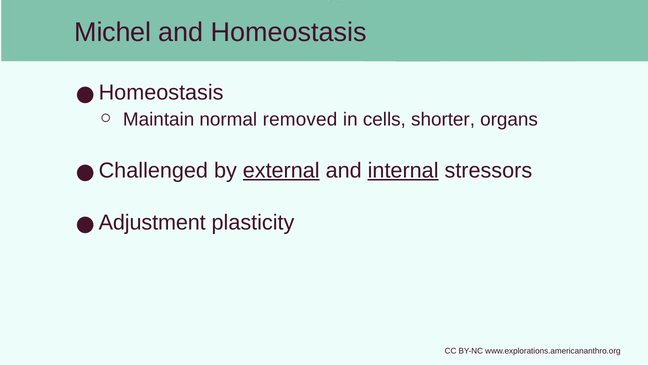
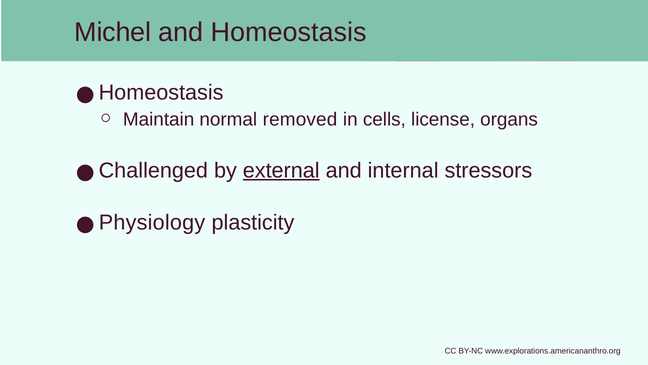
shorter: shorter -> license
internal underline: present -> none
Adjustment: Adjustment -> Physiology
